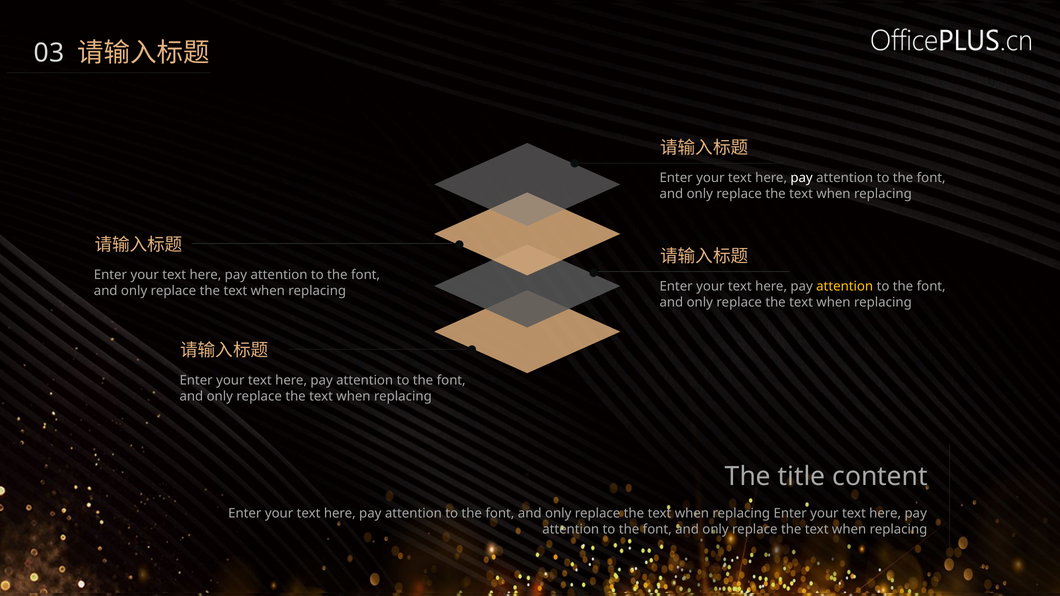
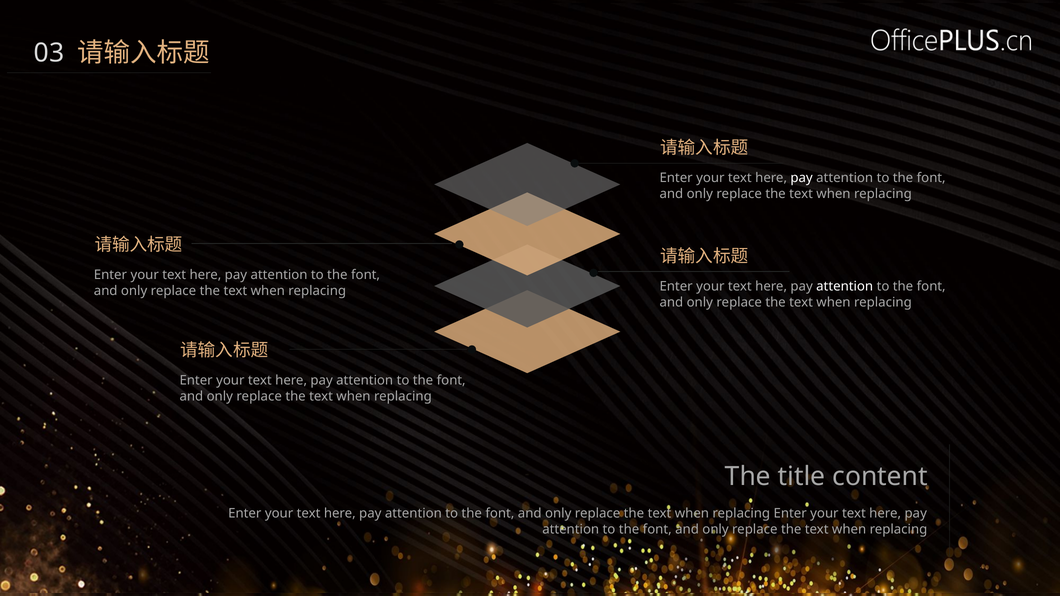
attention at (845, 286) colour: yellow -> white
